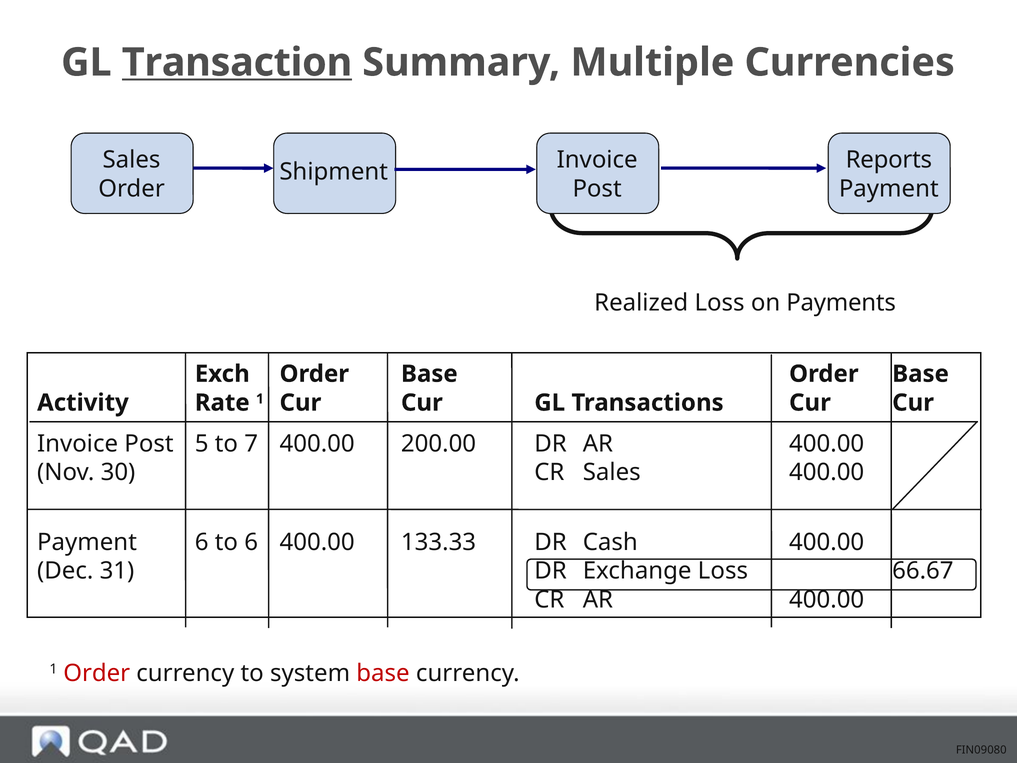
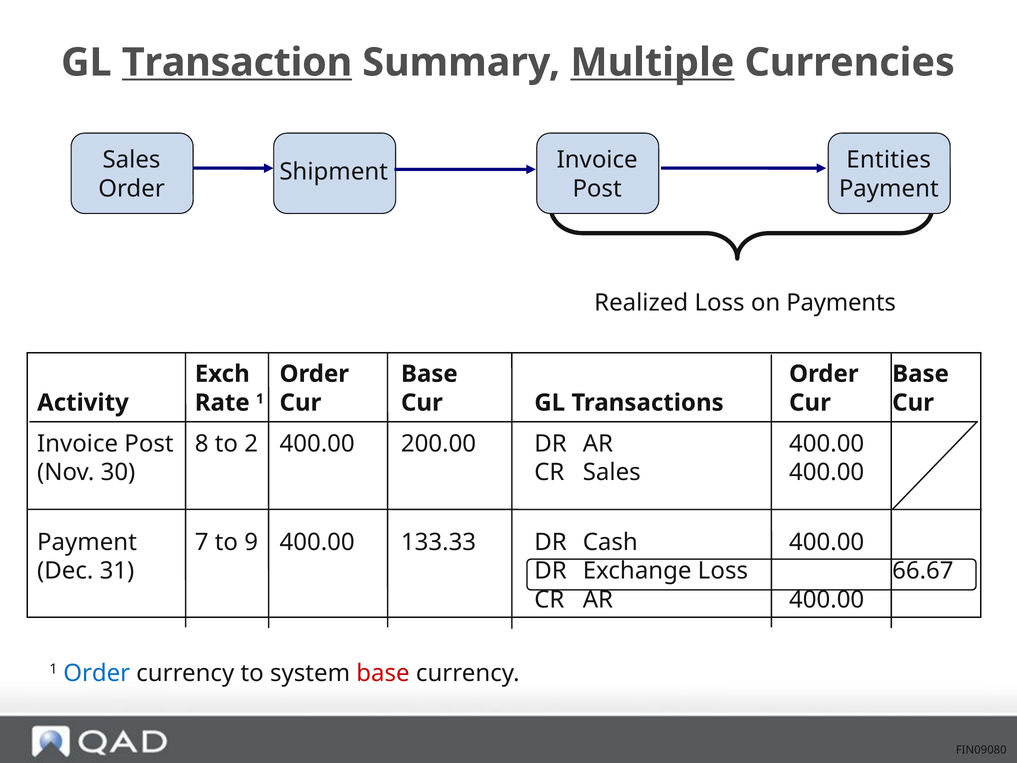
Multiple underline: none -> present
Reports: Reports -> Entities
5: 5 -> 8
7 at (251, 443): 7 -> 2
6 at (202, 542): 6 -> 7
6 at (251, 542): 6 -> 9
Order at (97, 673) colour: red -> blue
